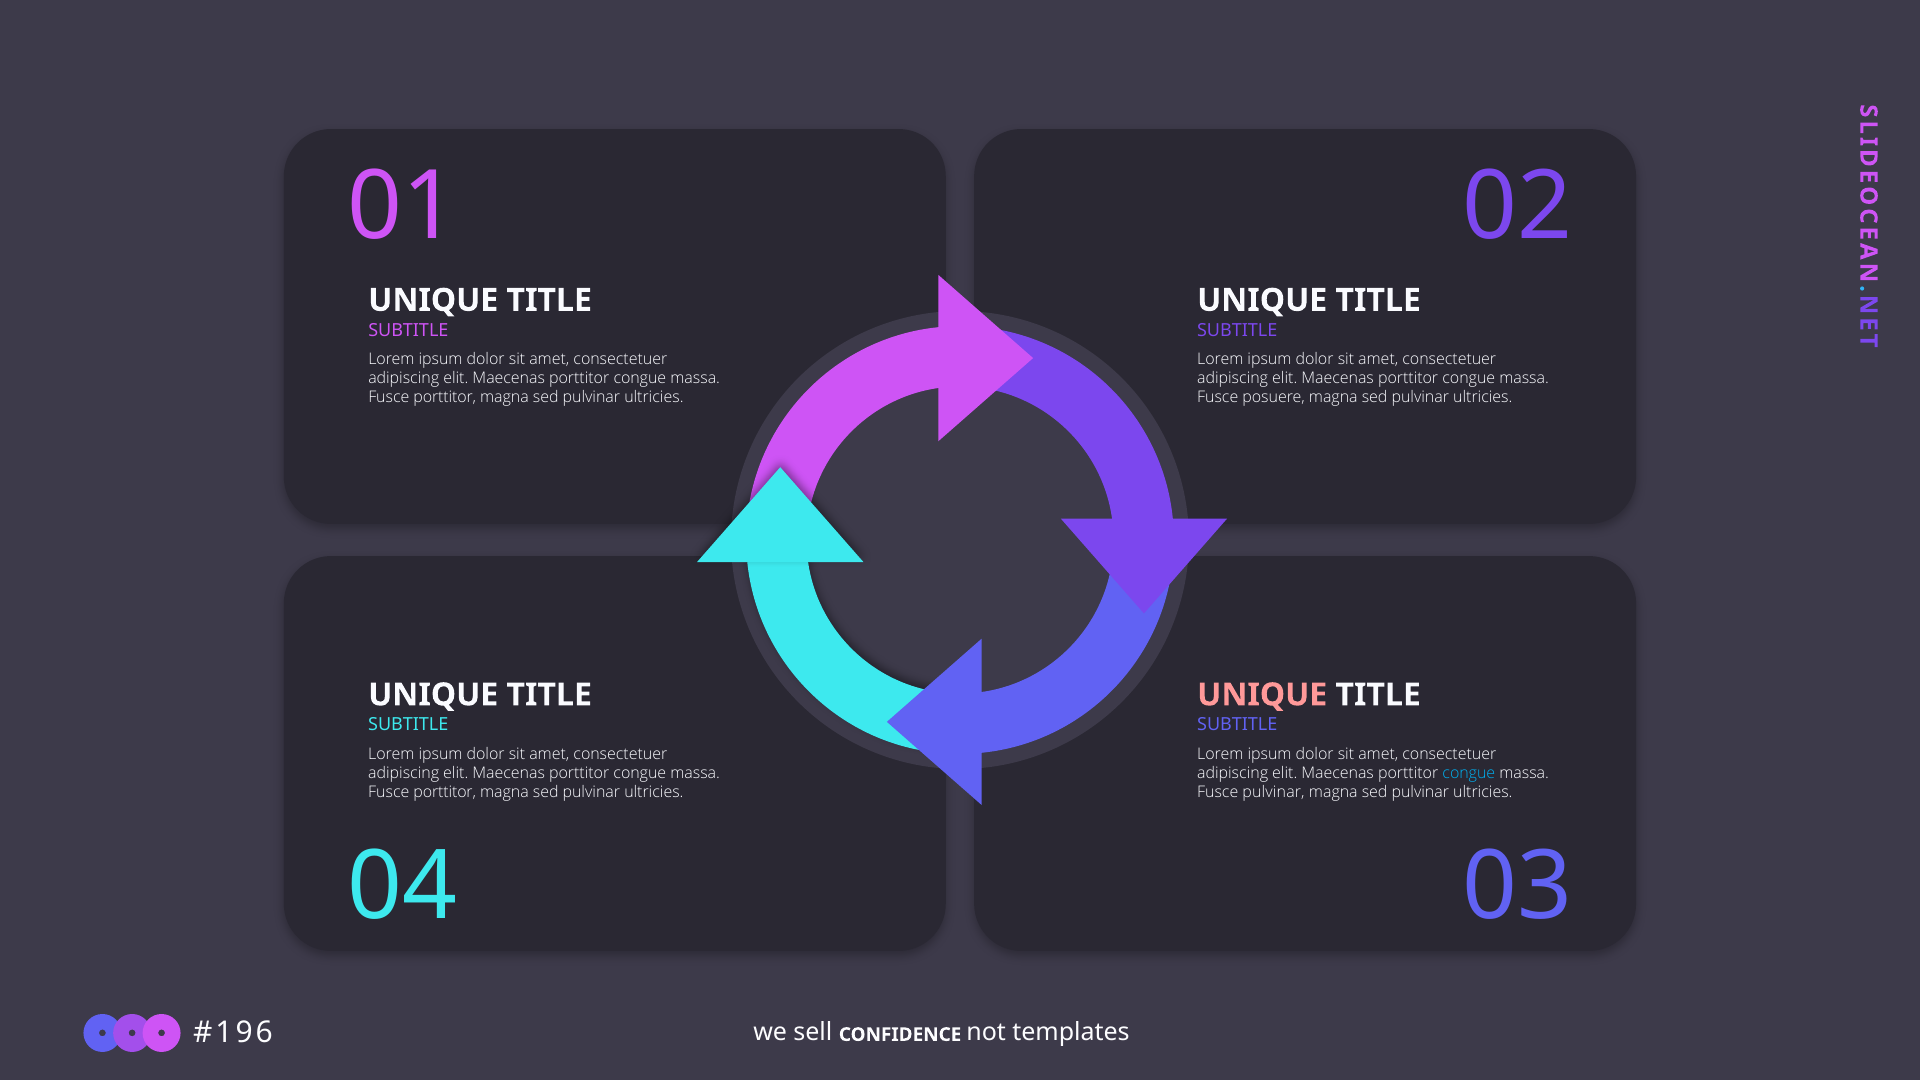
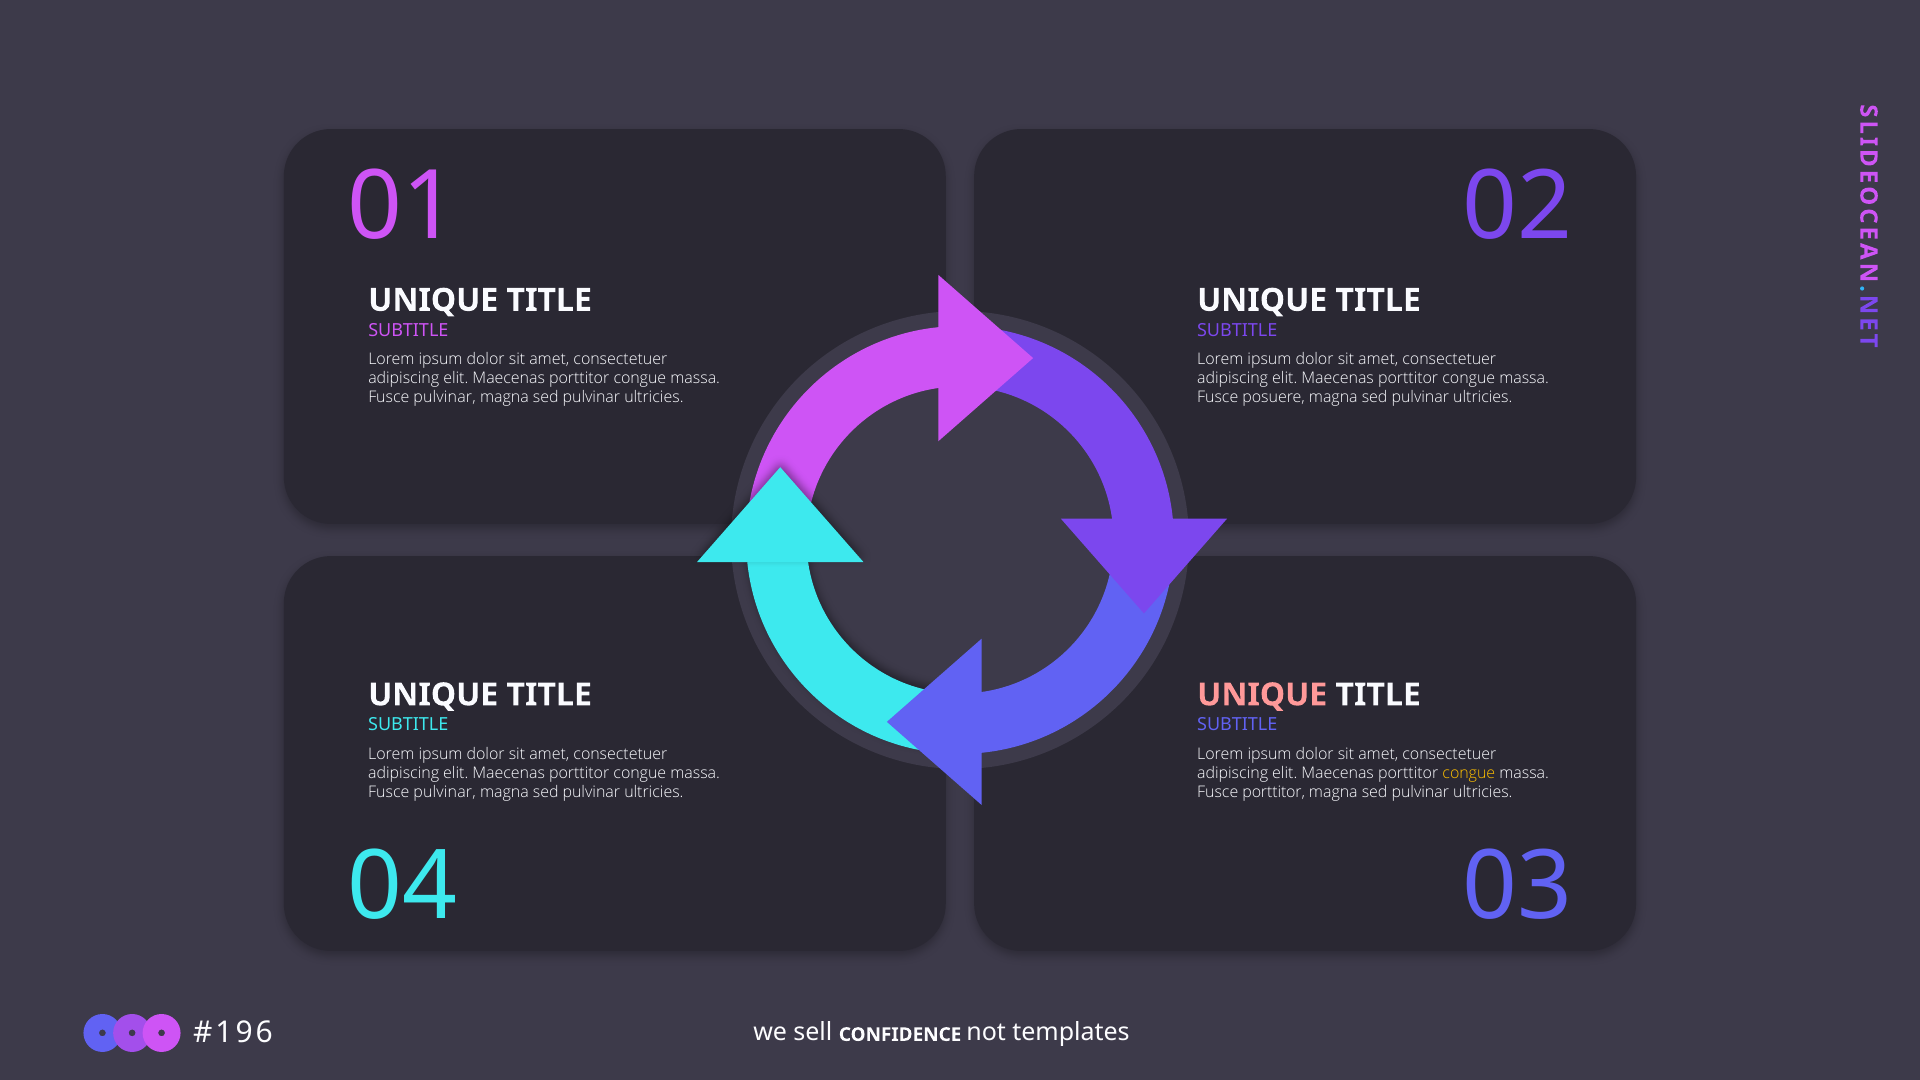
porttitor at (445, 398): porttitor -> pulvinar
congue at (1469, 773) colour: light blue -> yellow
porttitor at (445, 792): porttitor -> pulvinar
Fusce pulvinar: pulvinar -> porttitor
